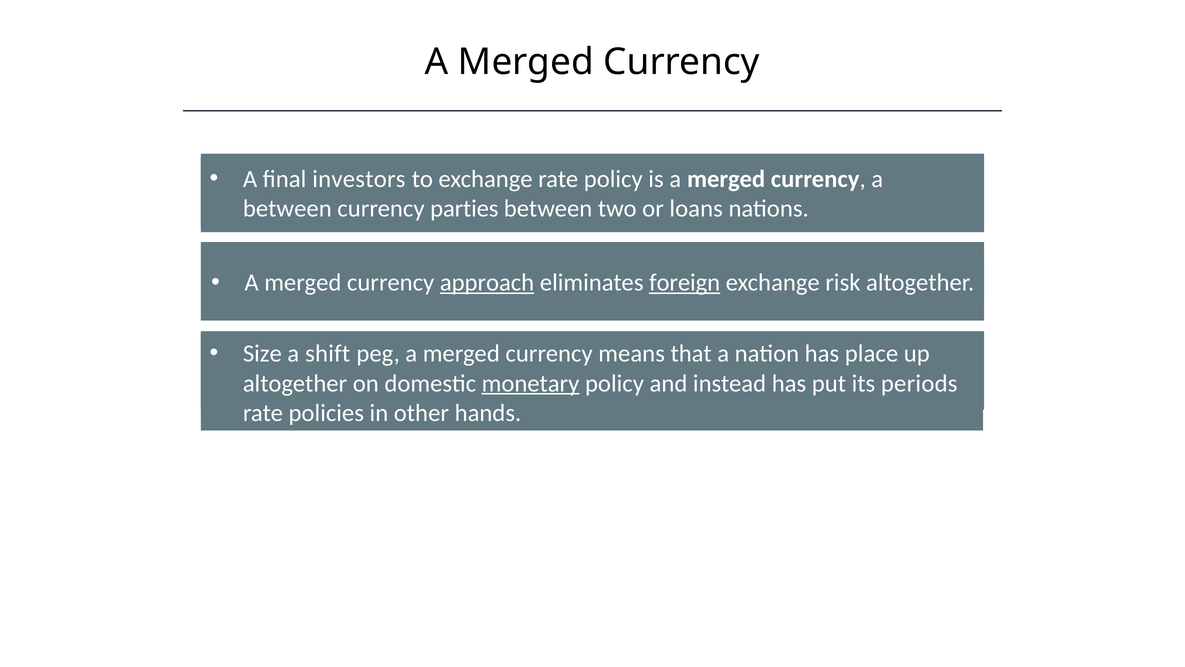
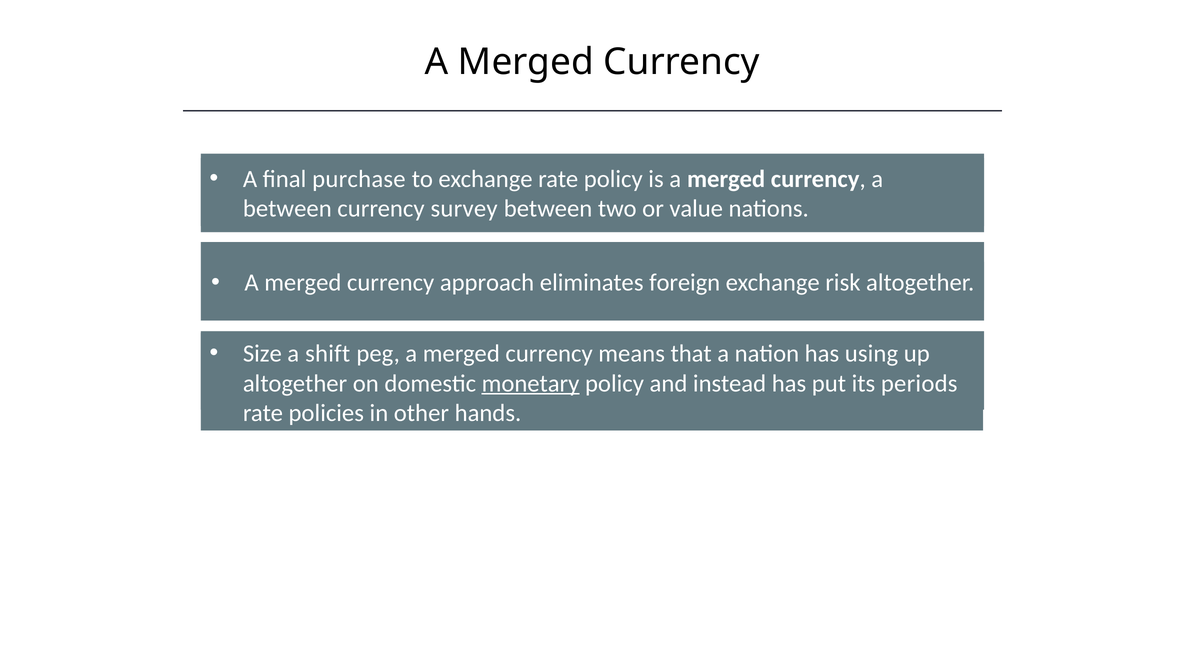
investors: investors -> purchase
parties: parties -> survey
loans: loans -> value
approach underline: present -> none
foreign underline: present -> none
place: place -> using
